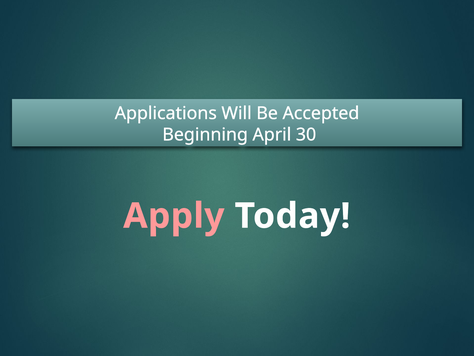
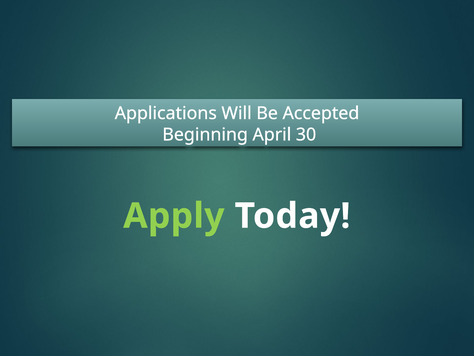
Apply colour: pink -> light green
